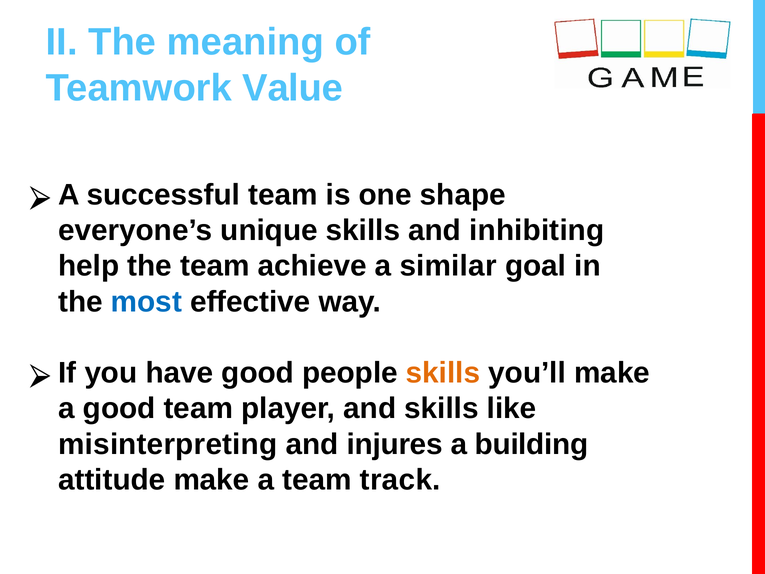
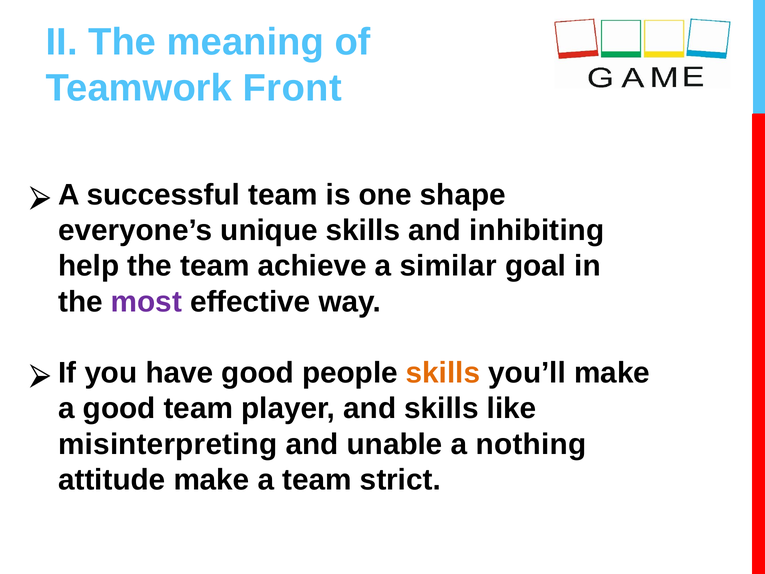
Value: Value -> Front
most colour: blue -> purple
injures: injures -> unable
building: building -> nothing
track: track -> strict
